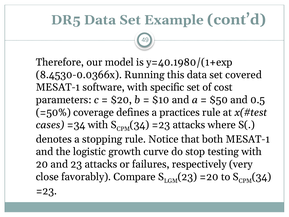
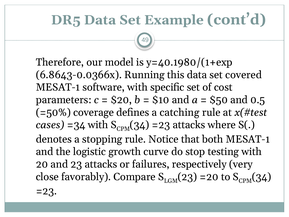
8.4530-0.0366x: 8.4530-0.0366x -> 6.8643-0.0366x
practices: practices -> catching
